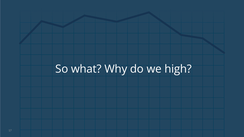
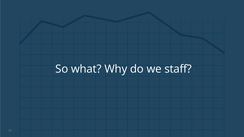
high: high -> staff
